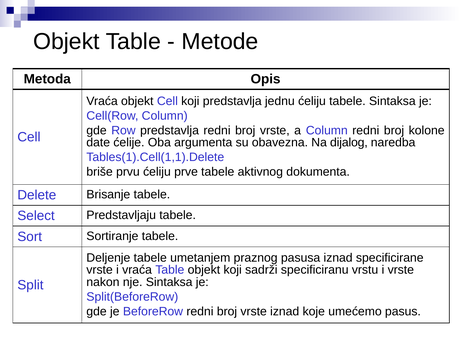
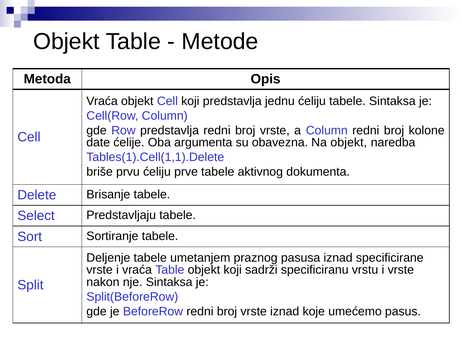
Na dijalog: dijalog -> objekt
